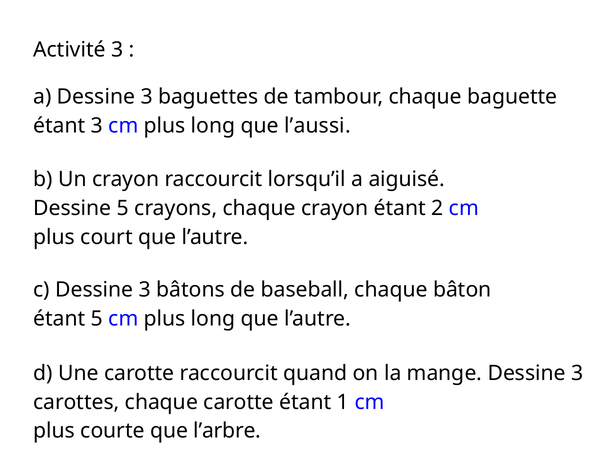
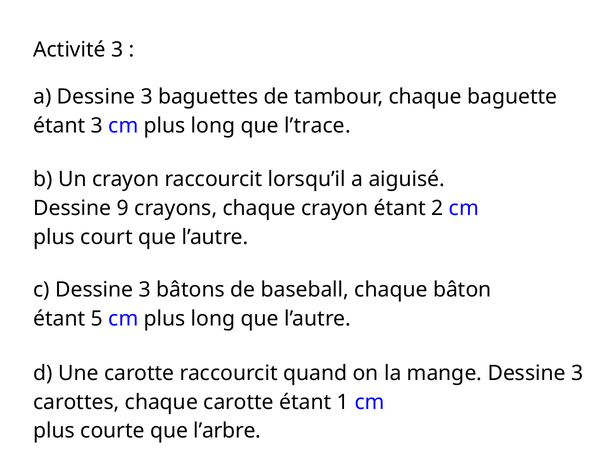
l’aussi: l’aussi -> l’trace
Dessine 5: 5 -> 9
